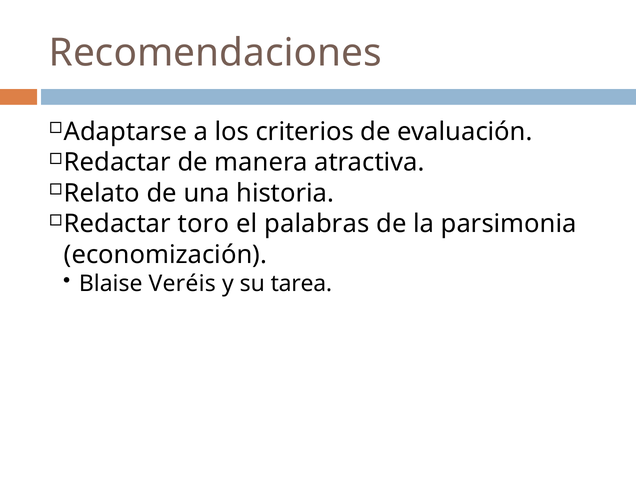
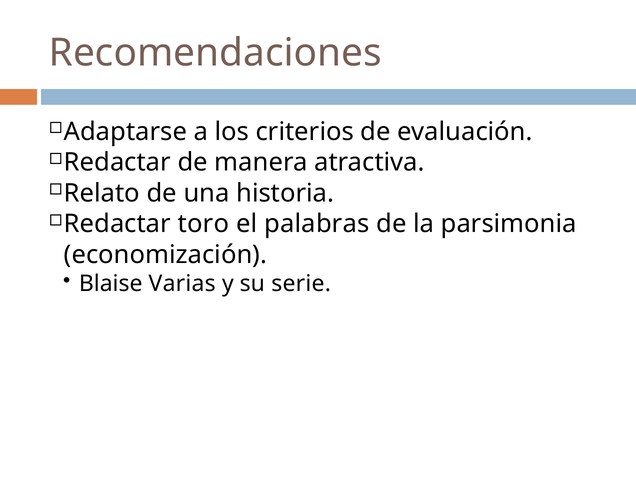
Veréis: Veréis -> Varias
tarea: tarea -> serie
